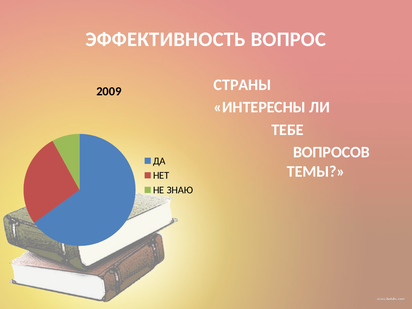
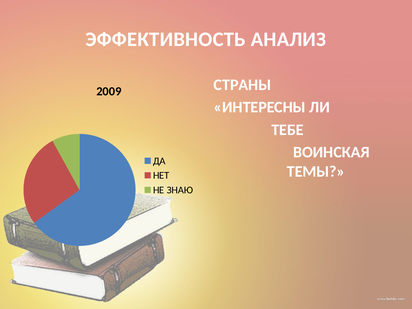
ВОПРОС: ВОПРОС -> АНАЛИЗ
ВОПРОСОВ: ВОПРОСОВ -> ВОИНСКАЯ
